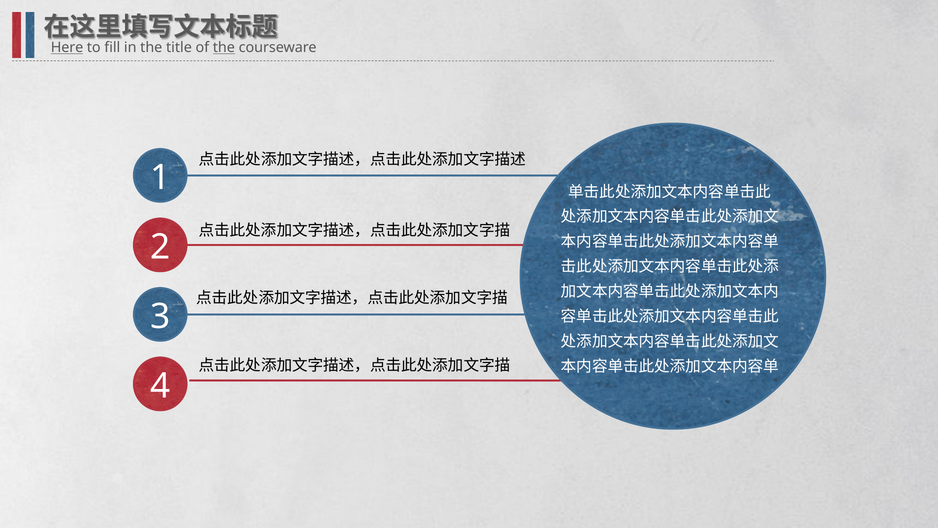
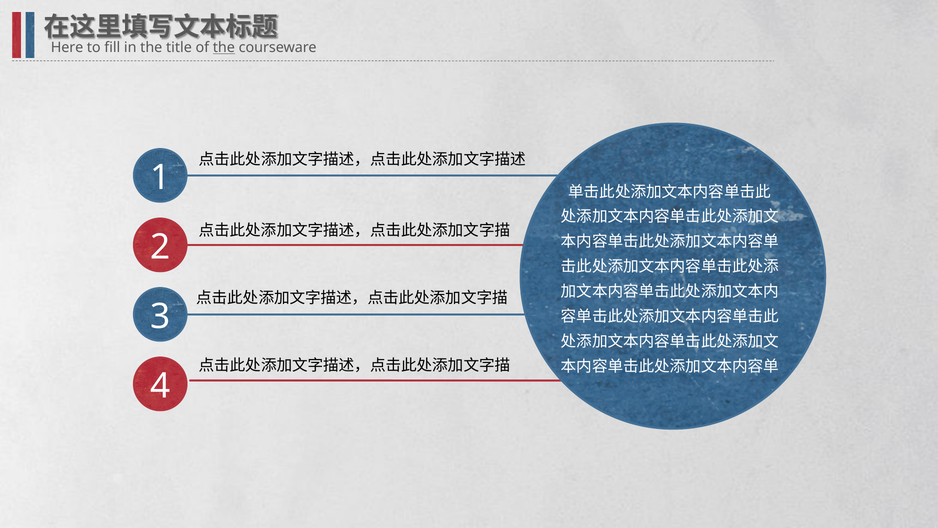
Here underline: present -> none
